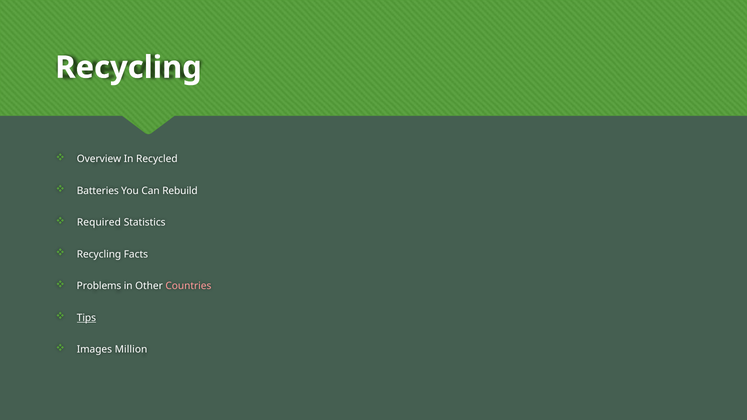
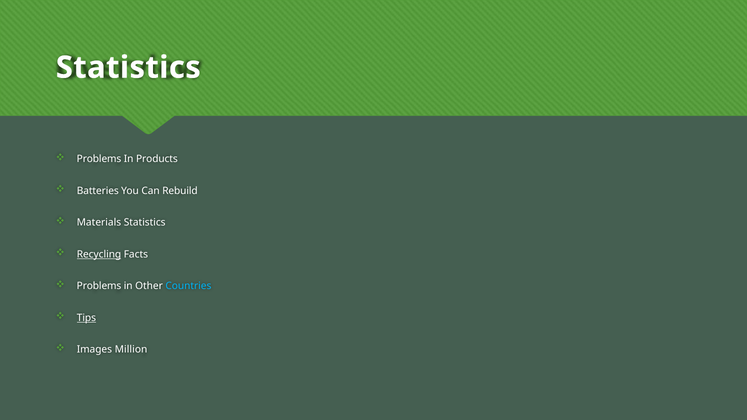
Recycling at (128, 68): Recycling -> Statistics
Overview at (99, 159): Overview -> Problems
Recycled: Recycled -> Products
Required: Required -> Materials
Recycling at (99, 254) underline: none -> present
Countries colour: pink -> light blue
